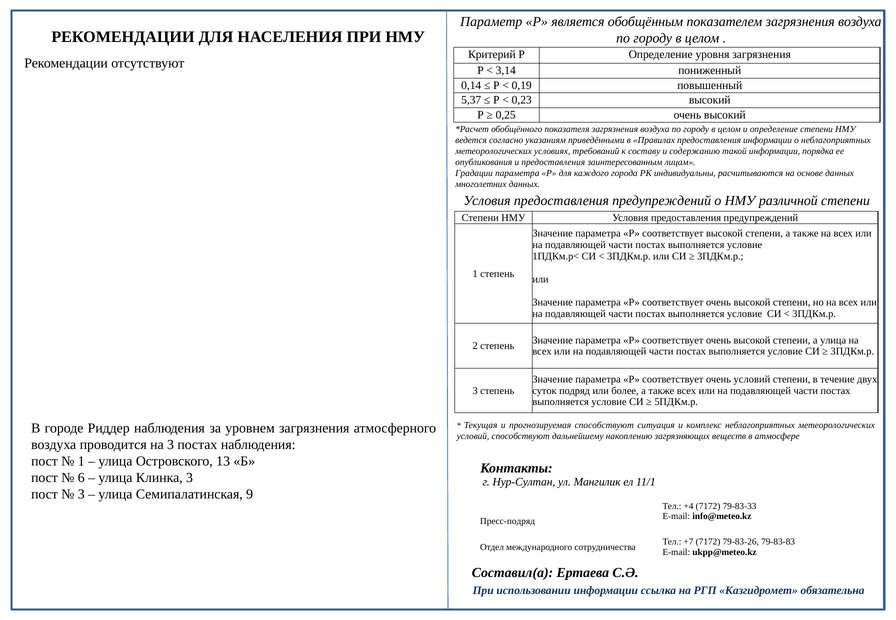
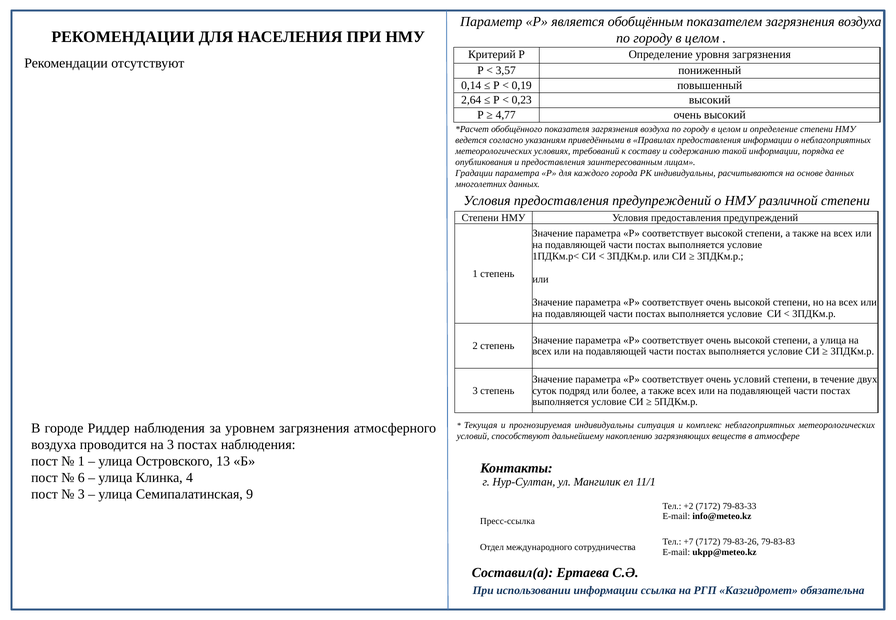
3,14: 3,14 -> 3,57
5,37: 5,37 -> 2,64
0,25: 0,25 -> 4,77
прогнозируемая способствуют: способствуют -> индивидуальны
Клинка 3: 3 -> 4
+4: +4 -> +2
Пресс-подряд: Пресс-подряд -> Пресс-ссылка
